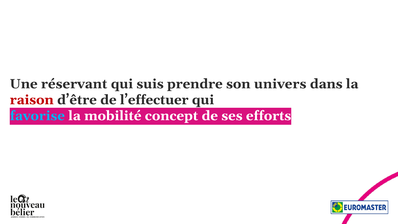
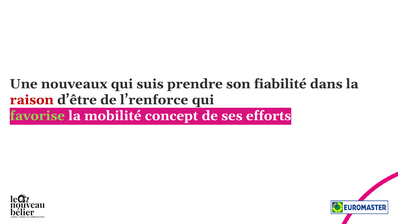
réservant: réservant -> nouveaux
univers: univers -> fiabilité
l’effectuer: l’effectuer -> l’renforce
favorise colour: light blue -> light green
